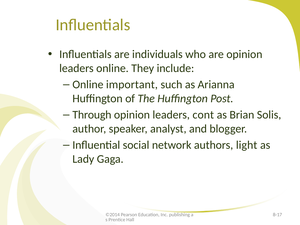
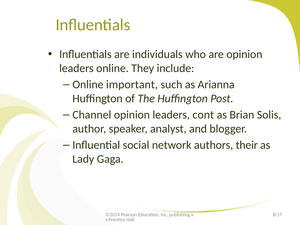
Through: Through -> Channel
light: light -> their
